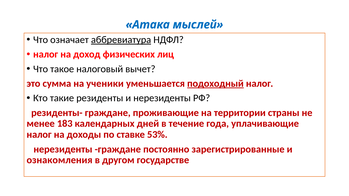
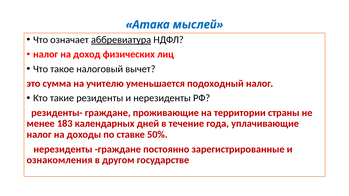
ученики: ученики -> учителю
подоходный underline: present -> none
53%: 53% -> 50%
